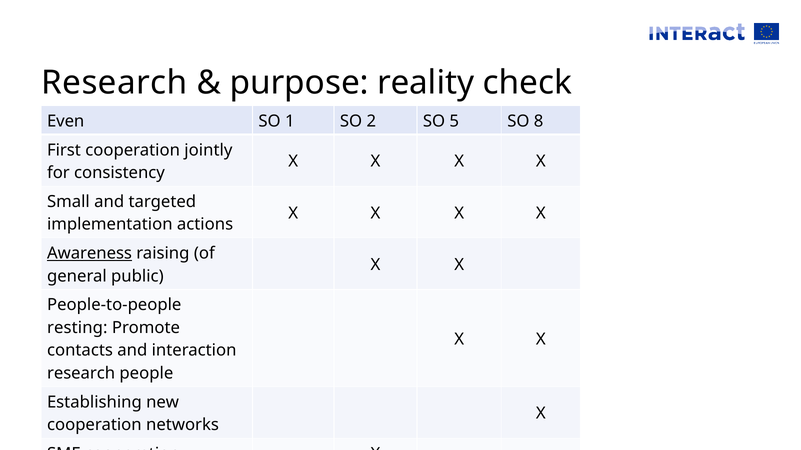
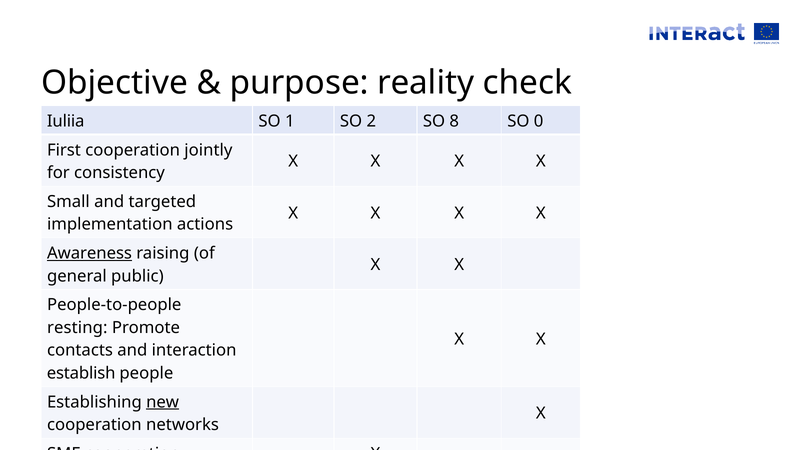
Research at (114, 83): Research -> Objective
Even: Even -> Iuliia
5: 5 -> 8
8: 8 -> 0
research at (81, 374): research -> establish
new underline: none -> present
